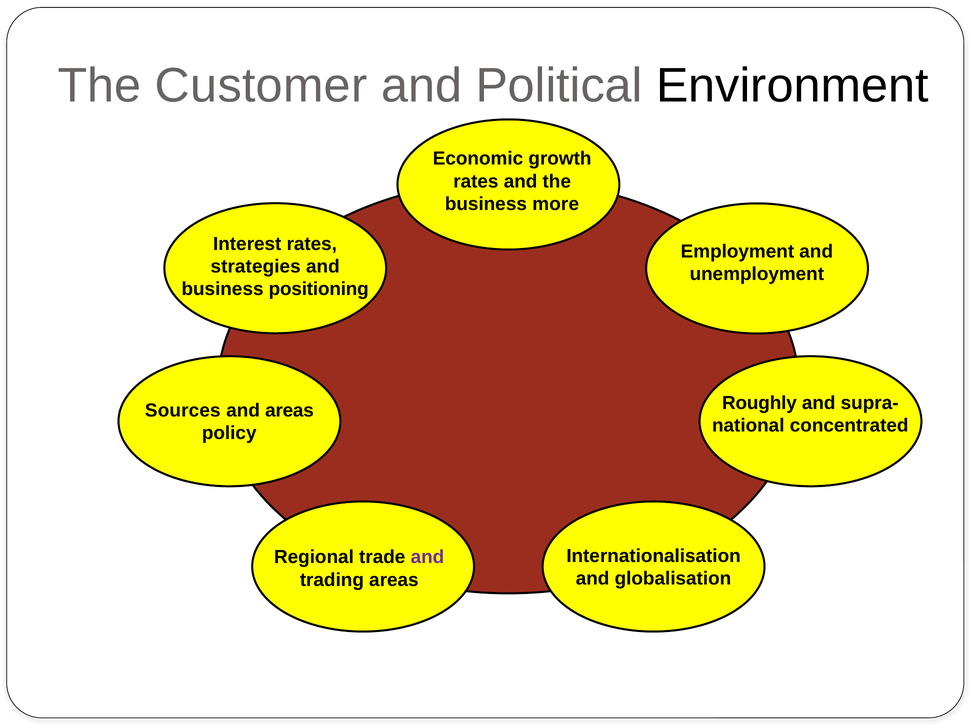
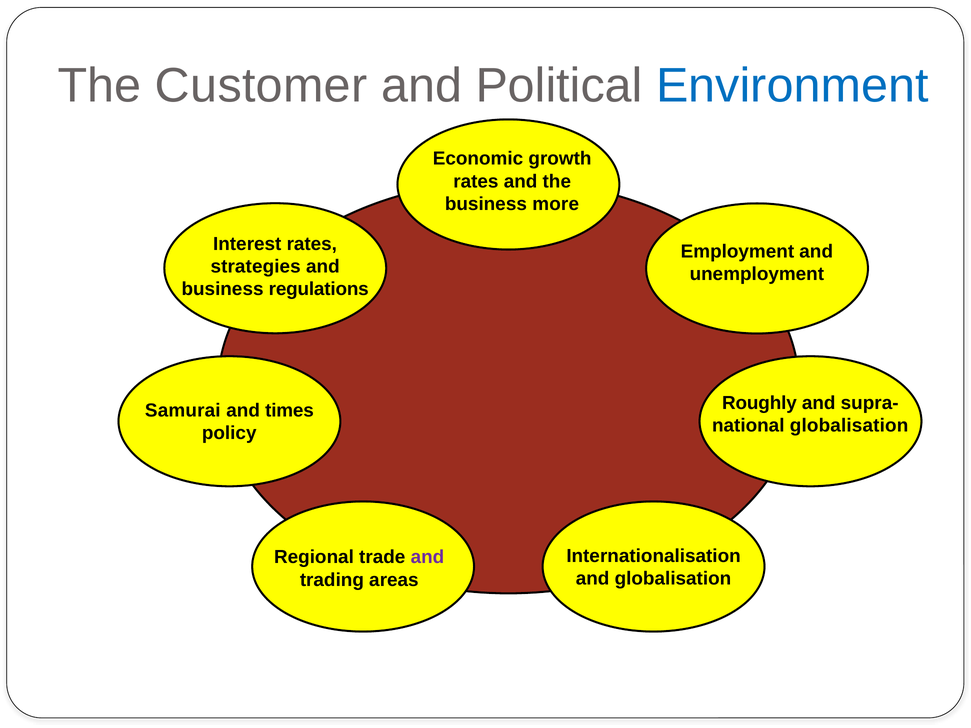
Environment colour: black -> blue
positioning: positioning -> regulations
Sources: Sources -> Samurai
and areas: areas -> times
national concentrated: concentrated -> globalisation
